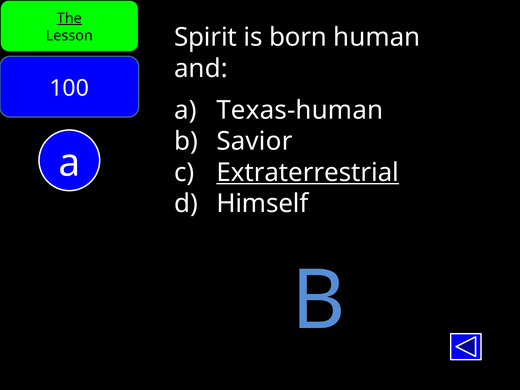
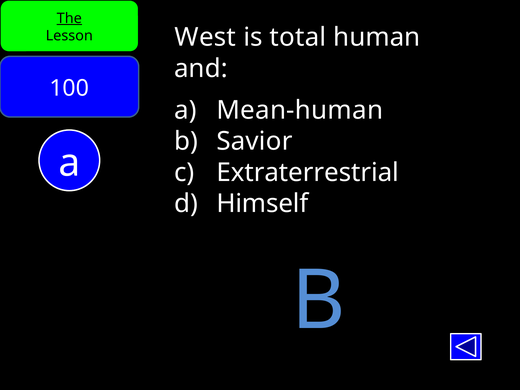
Spirit: Spirit -> West
born: born -> total
Texas-human: Texas-human -> Mean-human
Extraterrestrial underline: present -> none
